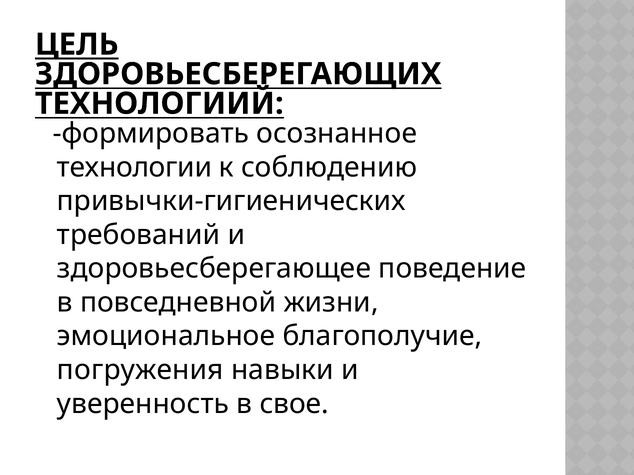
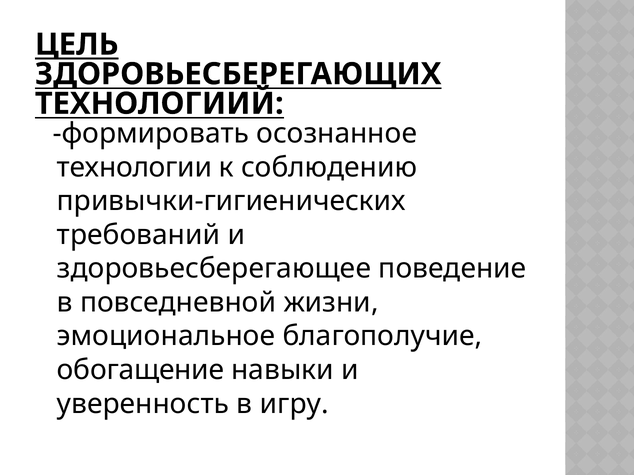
погружения: погружения -> обогащение
свое: свое -> игру
